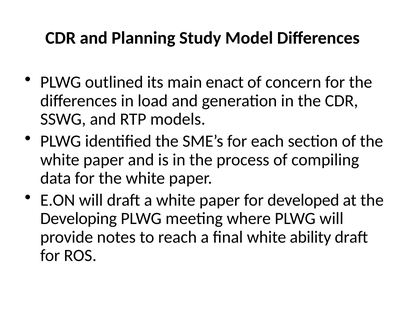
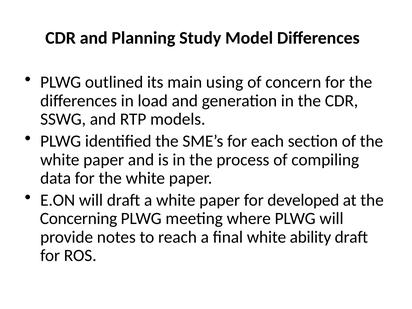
enact: enact -> using
Developing: Developing -> Concerning
